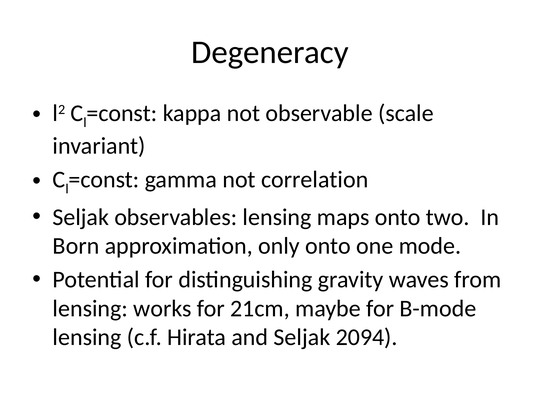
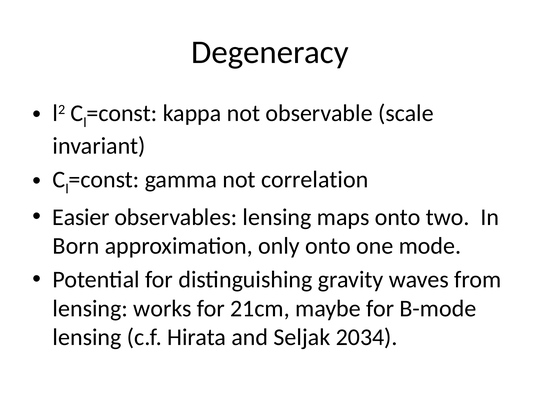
Seljak at (81, 217): Seljak -> Easier
2094: 2094 -> 2034
